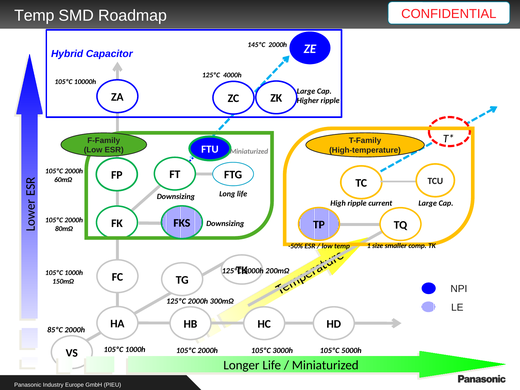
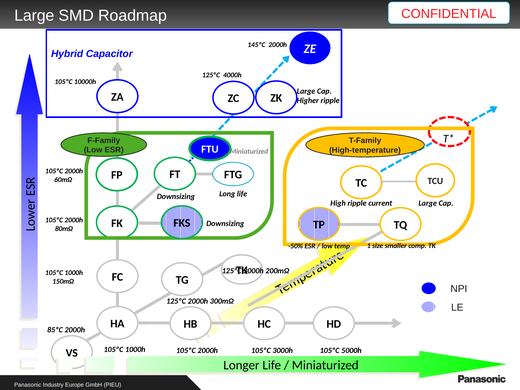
Temp at (34, 16): Temp -> Large
